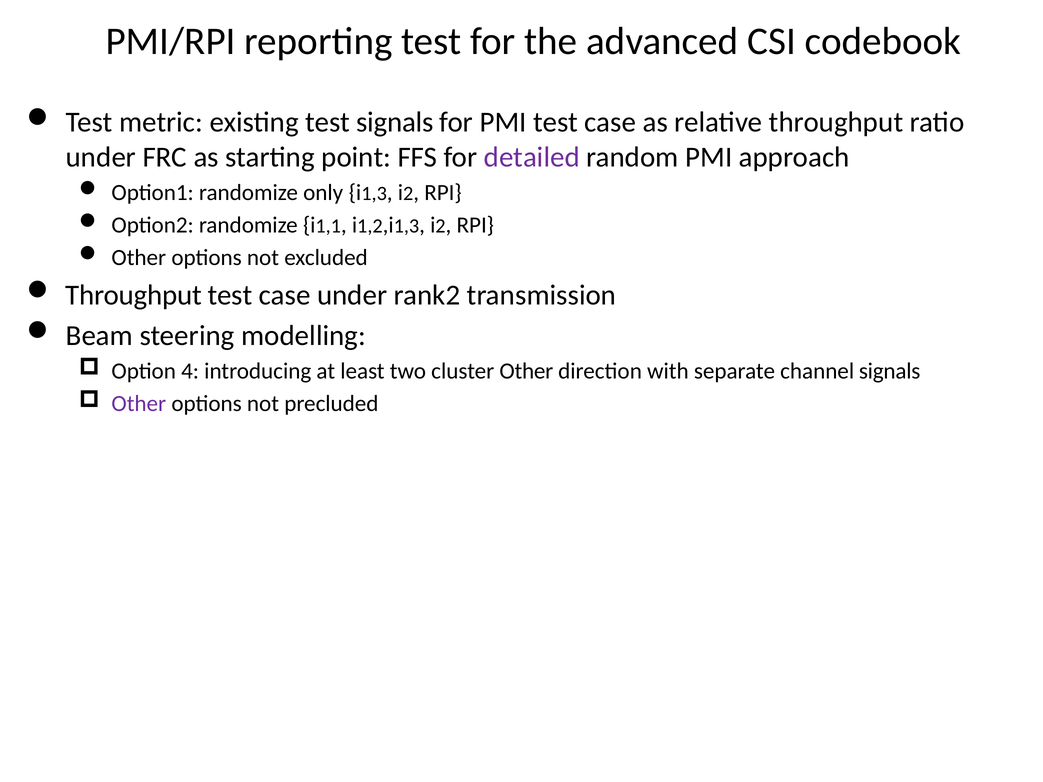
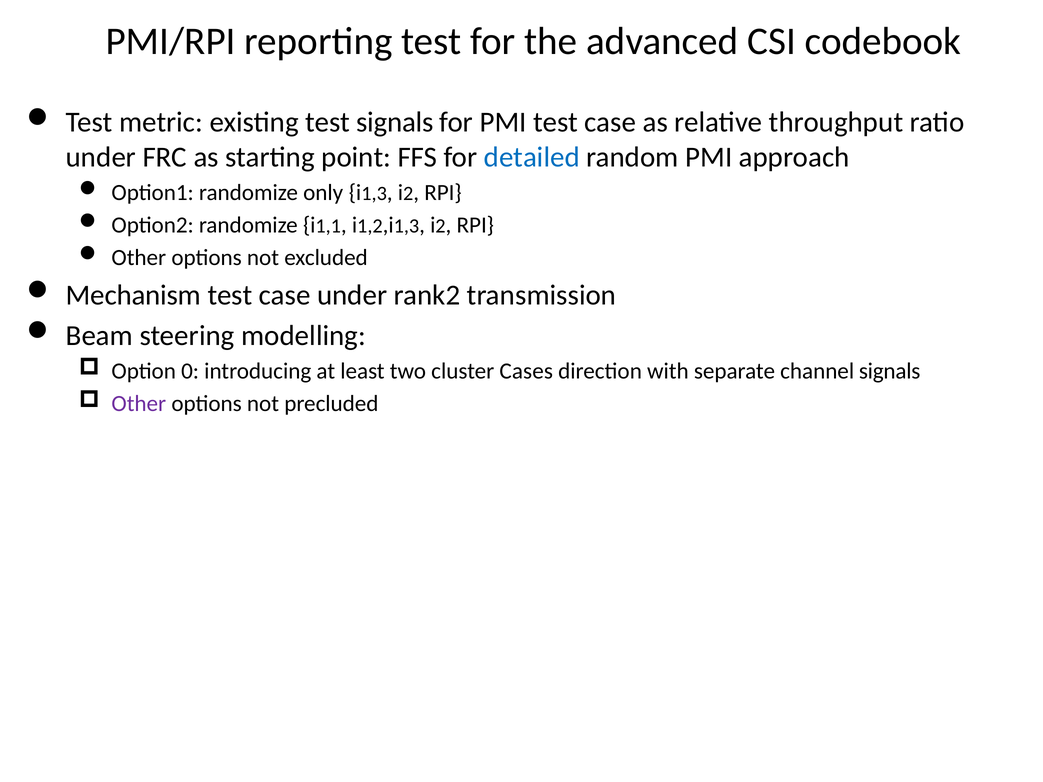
detailed colour: purple -> blue
Throughput at (134, 295): Throughput -> Mechanism
4: 4 -> 0
cluster Other: Other -> Cases
